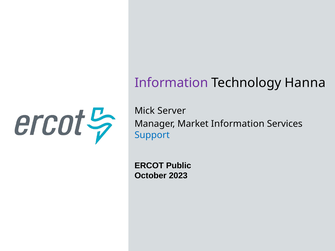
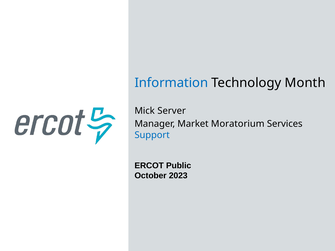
Information at (171, 83) colour: purple -> blue
Hanna: Hanna -> Month
Market Information: Information -> Moratorium
